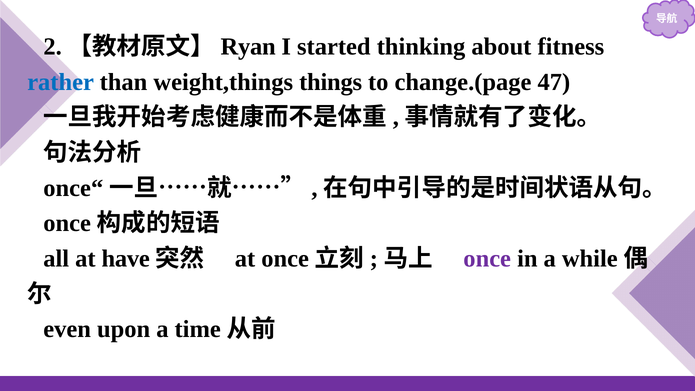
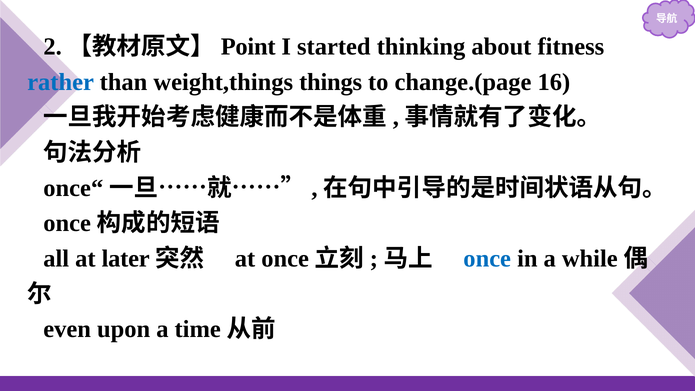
Ryan: Ryan -> Point
47: 47 -> 16
have: have -> later
once at (487, 259) colour: purple -> blue
